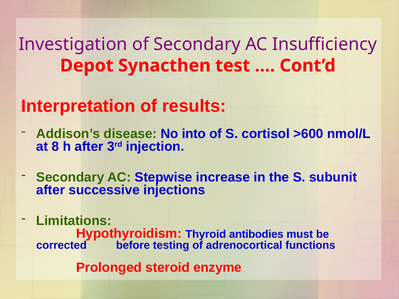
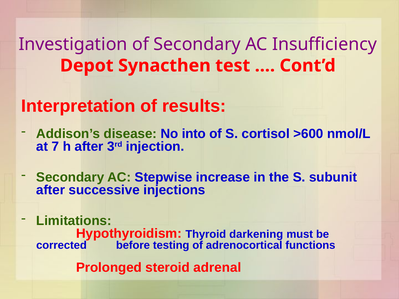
8: 8 -> 7
antibodies: antibodies -> darkening
enzyme: enzyme -> adrenal
